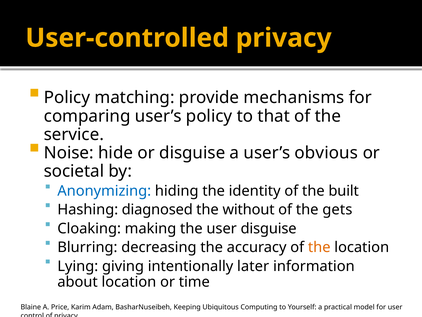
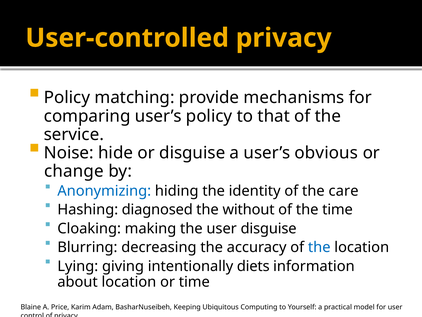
societal: societal -> change
built: built -> care
the gets: gets -> time
the at (319, 247) colour: orange -> blue
later: later -> diets
